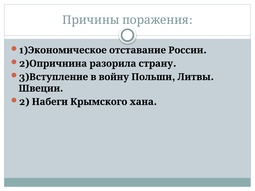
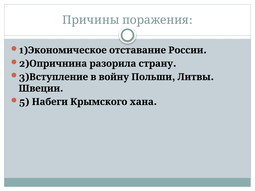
2 at (24, 102): 2 -> 5
